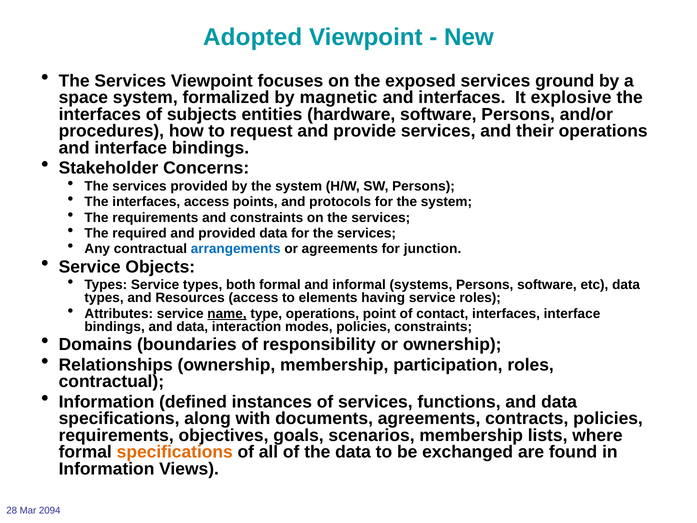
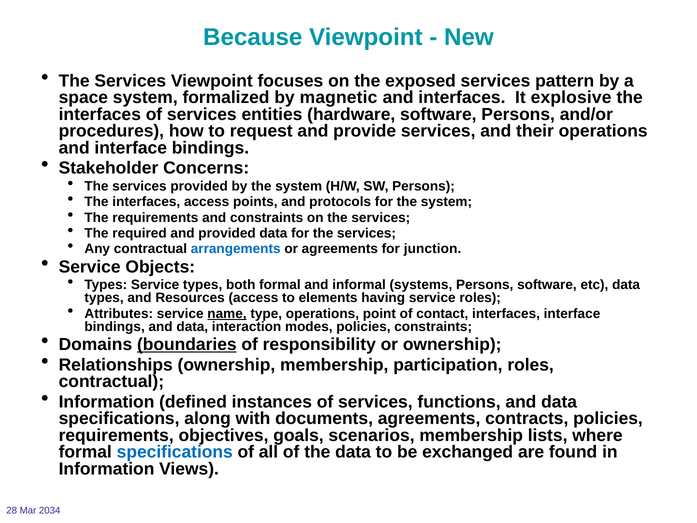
Adopted: Adopted -> Because
ground: ground -> pattern
interfaces of subjects: subjects -> services
boundaries underline: none -> present
specifications at (175, 452) colour: orange -> blue
2094: 2094 -> 2034
